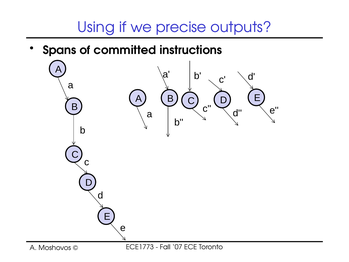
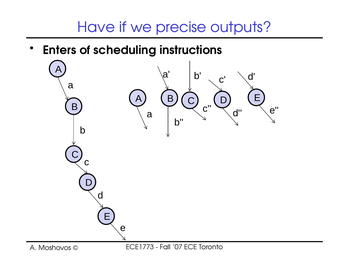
Using: Using -> Have
Spans: Spans -> Enters
committed: committed -> scheduling
